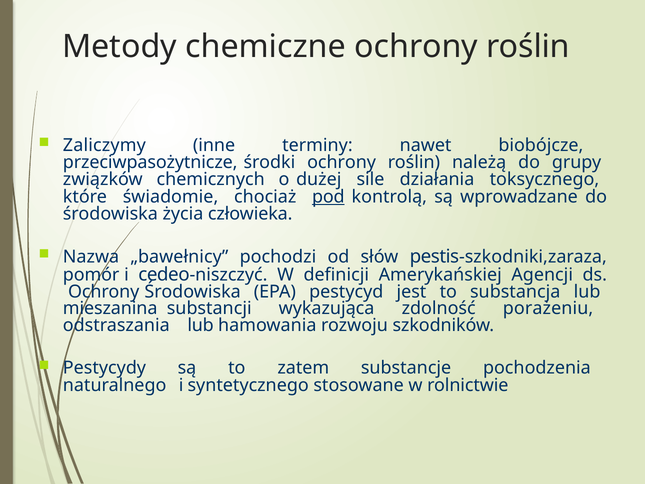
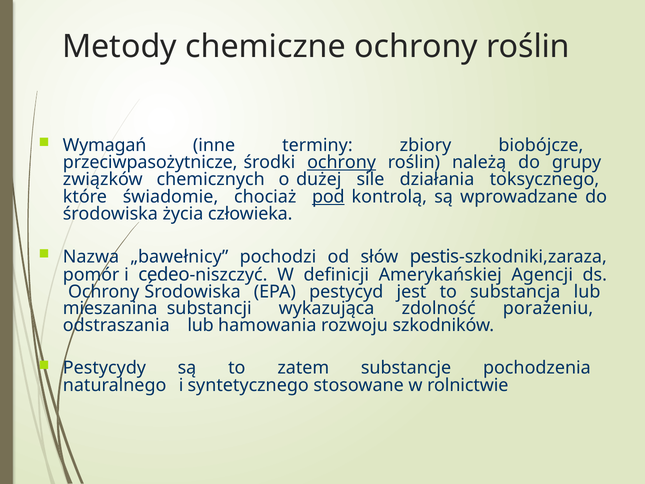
Zaliczymy: Zaliczymy -> Wymagań
nawet: nawet -> zbiory
ochrony at (342, 162) underline: none -> present
